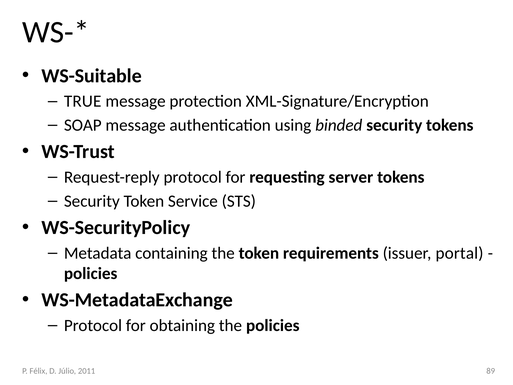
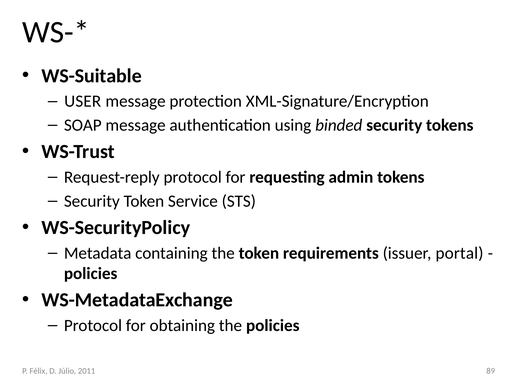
TRUE: TRUE -> USER
server: server -> admin
